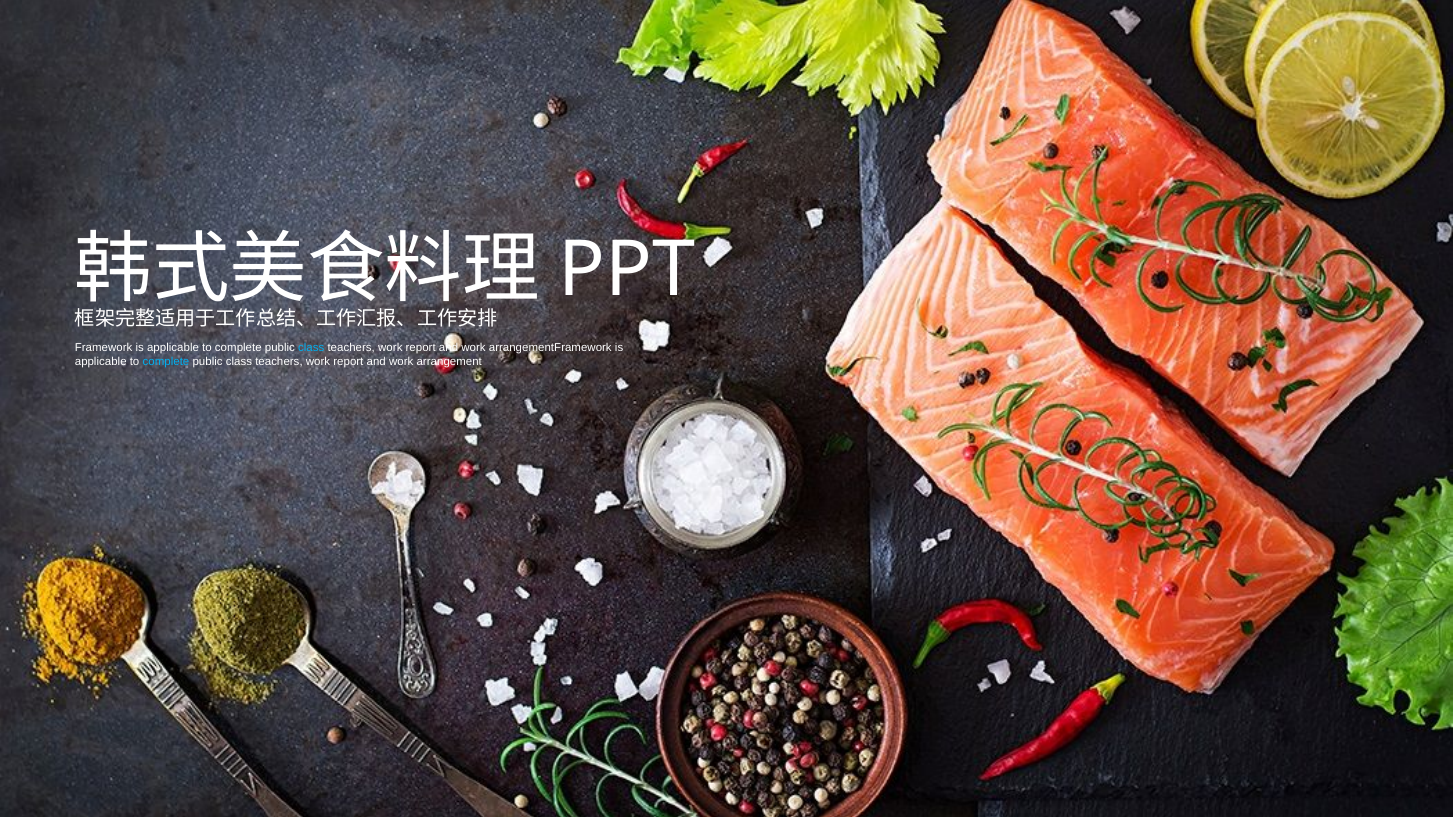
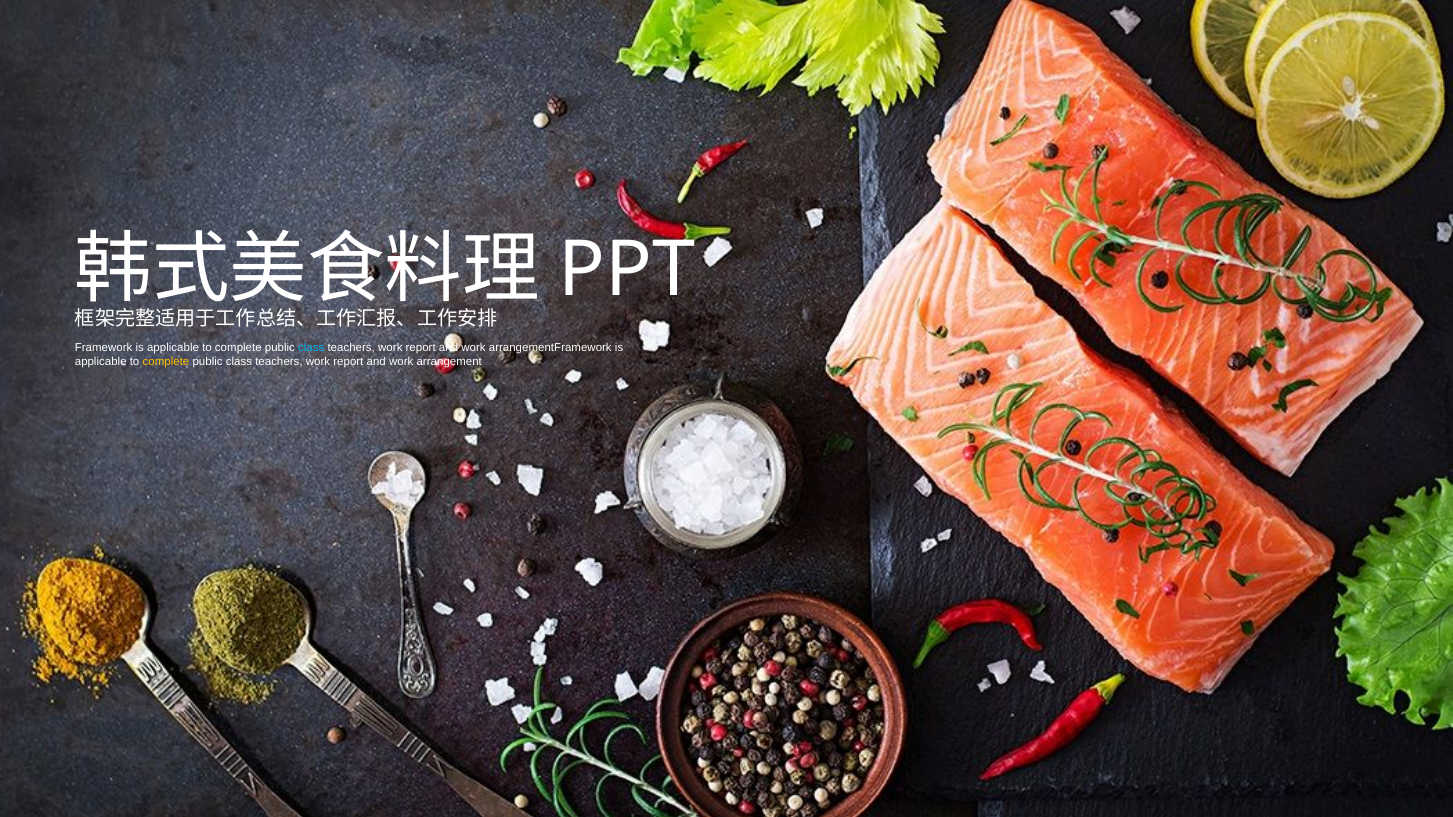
complete at (166, 362) colour: light blue -> yellow
